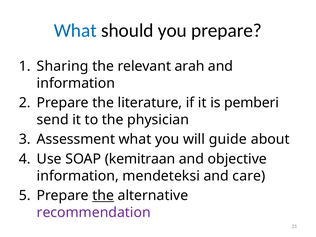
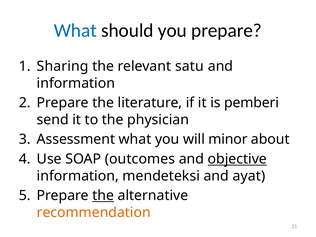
arah: arah -> satu
guide: guide -> minor
kemitraan: kemitraan -> outcomes
objective underline: none -> present
care: care -> ayat
recommendation colour: purple -> orange
